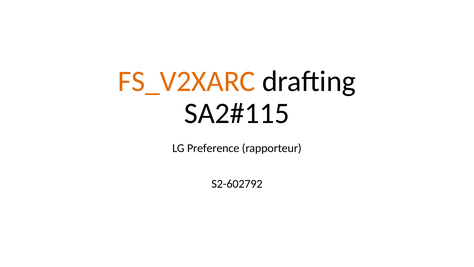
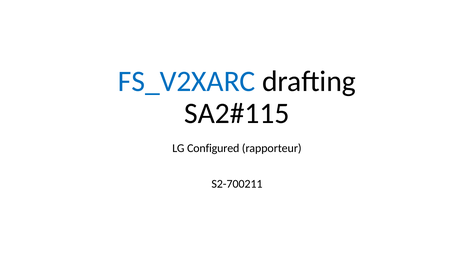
FS_V2XARC colour: orange -> blue
Preference: Preference -> Configured
S2-602792: S2-602792 -> S2-700211
